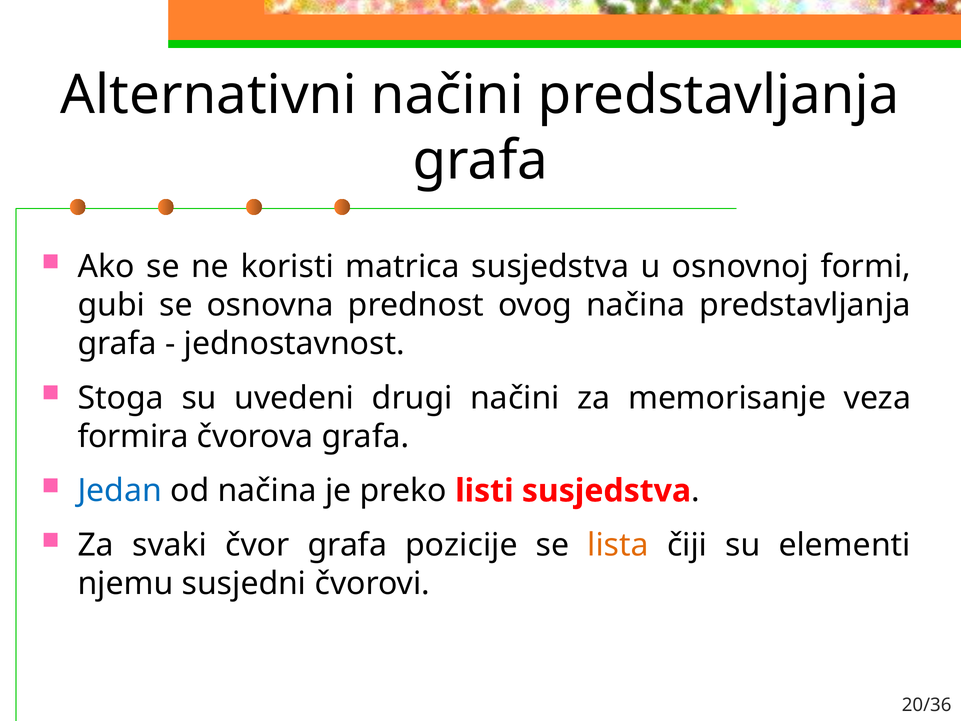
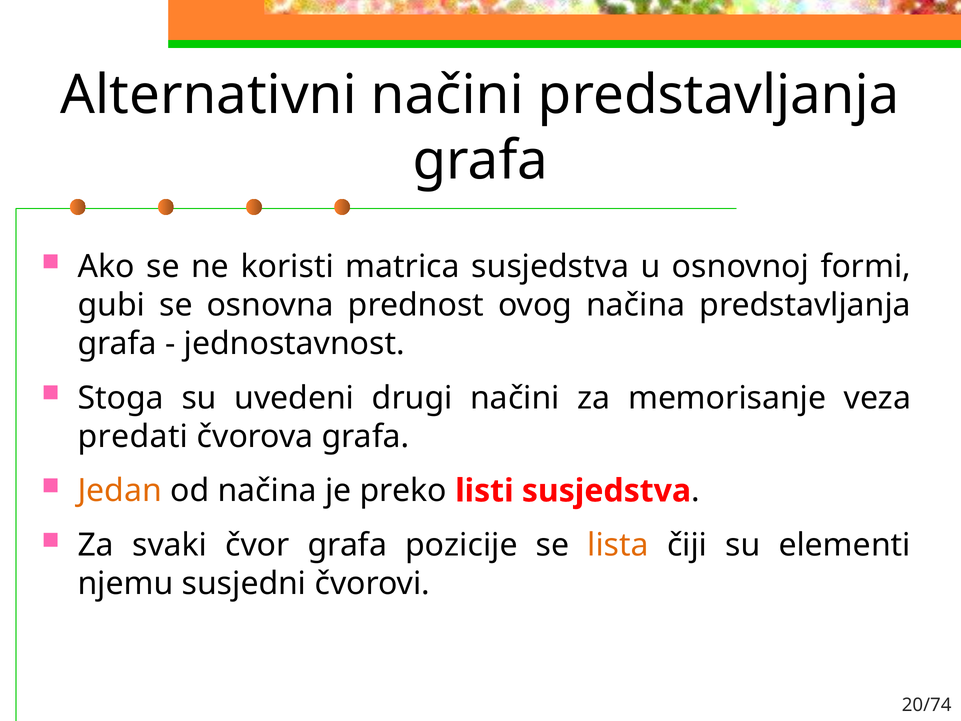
formira: formira -> predati
Jedan colour: blue -> orange
20/36: 20/36 -> 20/74
